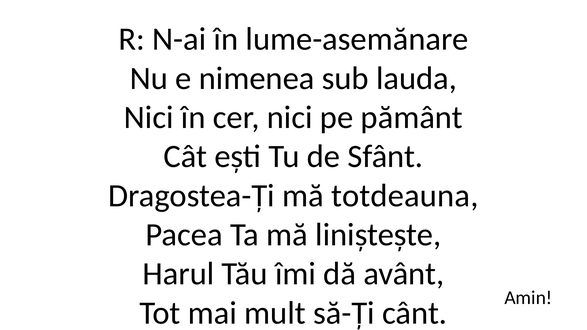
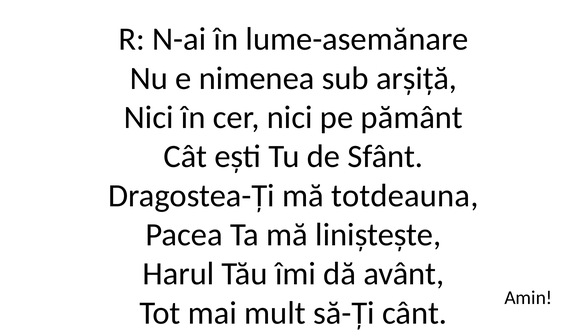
lauda: lauda -> arșiță
